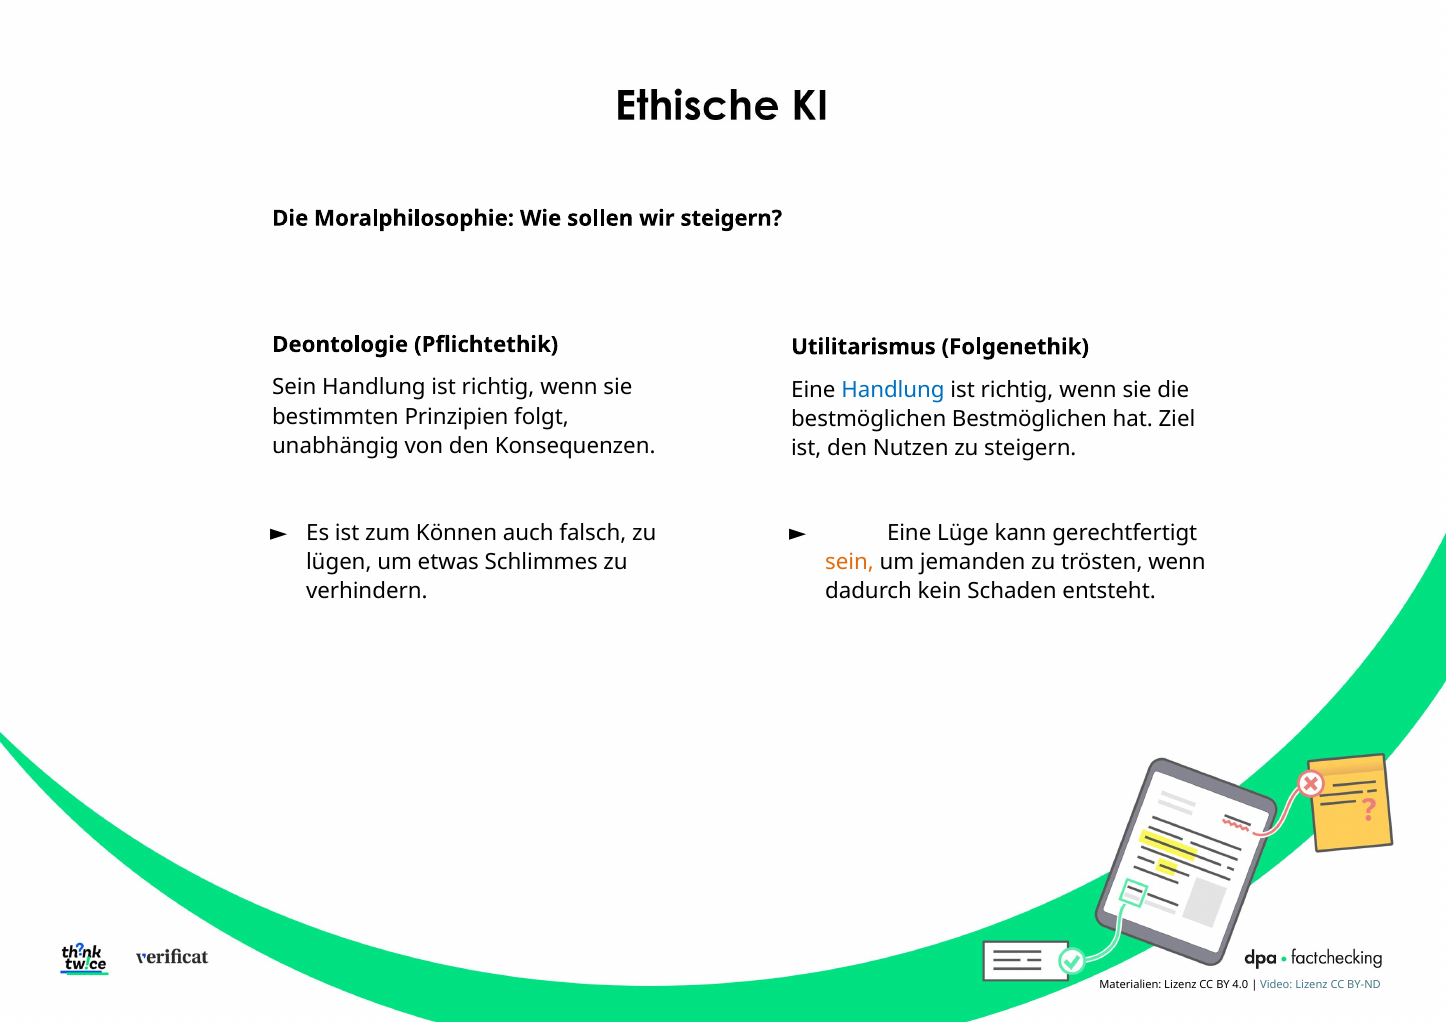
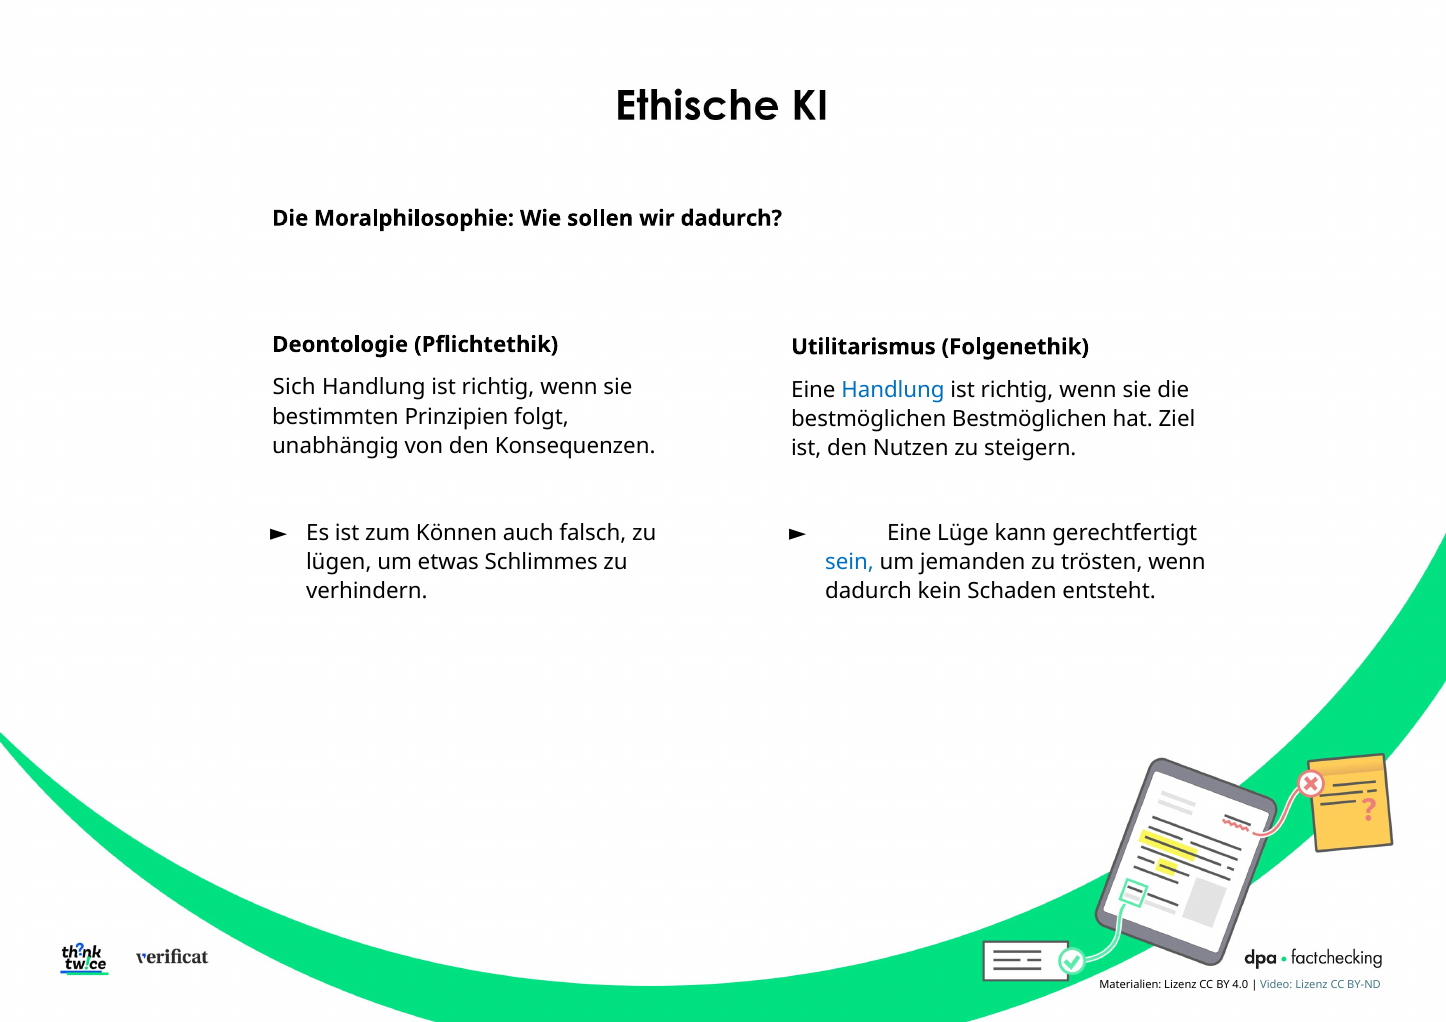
wir steigern: steigern -> dadurch
Sein at (294, 388): Sein -> Sich
sein at (850, 562) colour: orange -> blue
